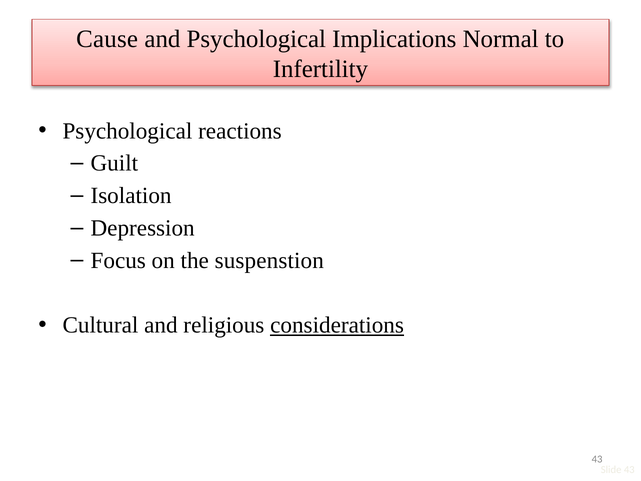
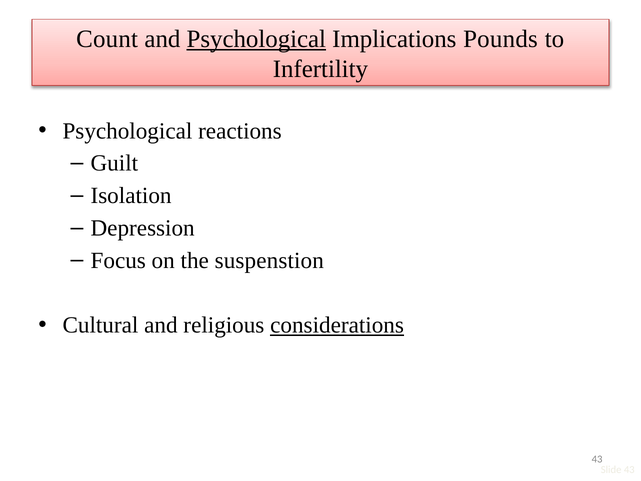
Cause: Cause -> Count
Psychological at (256, 39) underline: none -> present
Normal: Normal -> Pounds
